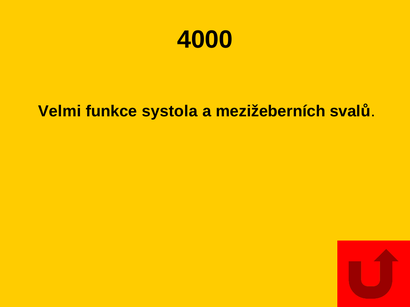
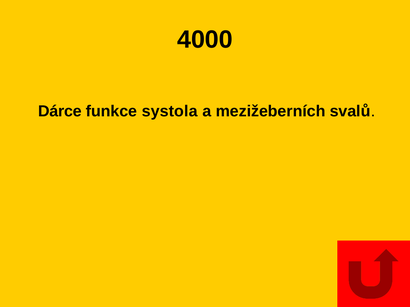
Velmi: Velmi -> Dárce
